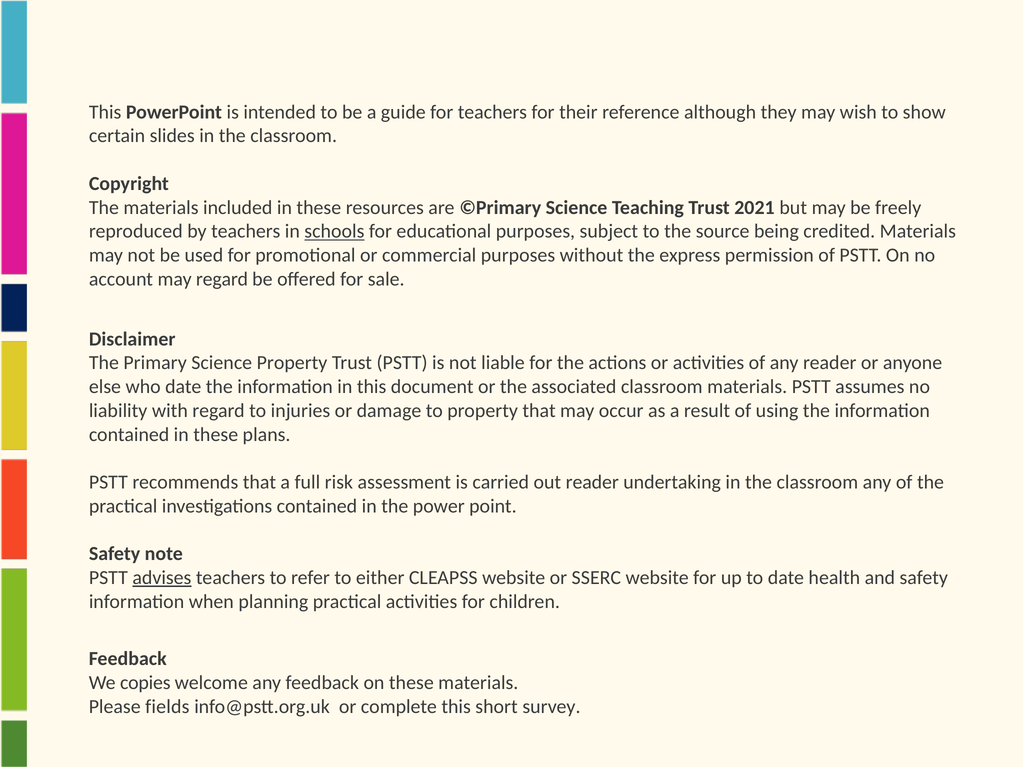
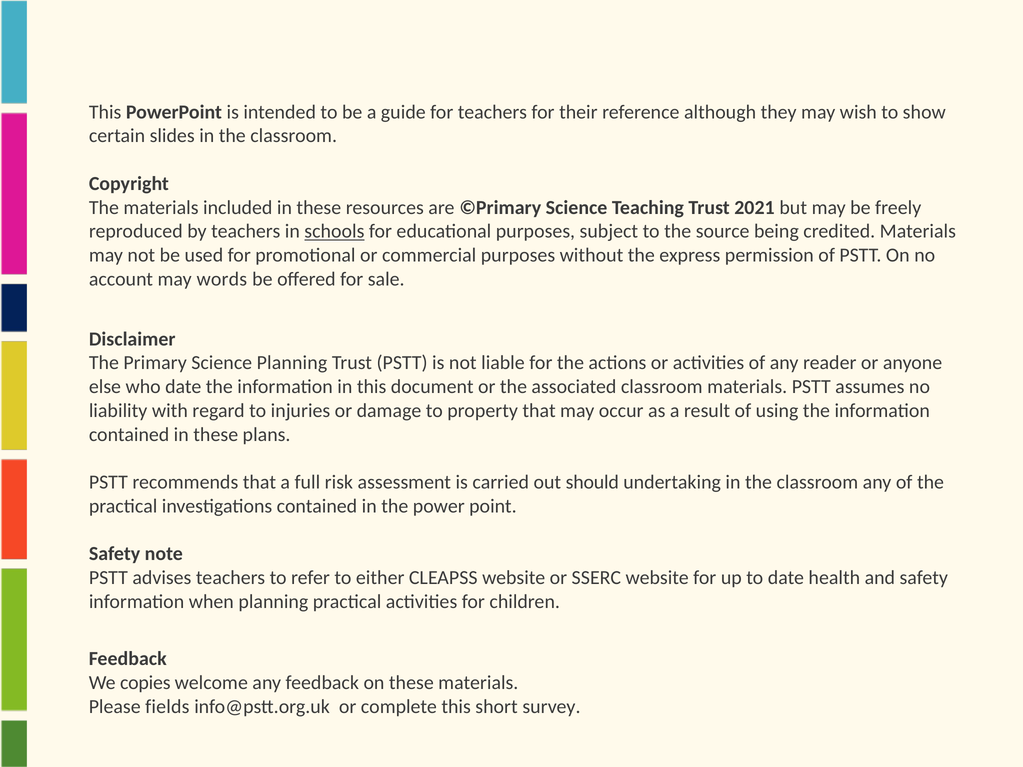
may regard: regard -> words
Science Property: Property -> Planning
out reader: reader -> should
advises underline: present -> none
